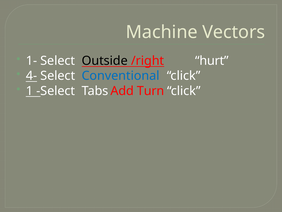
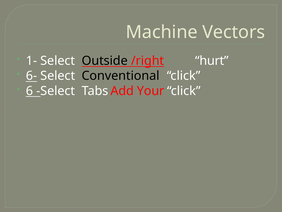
4-: 4- -> 6-
Conventional colour: blue -> black
1: 1 -> 6
Turn: Turn -> Your
